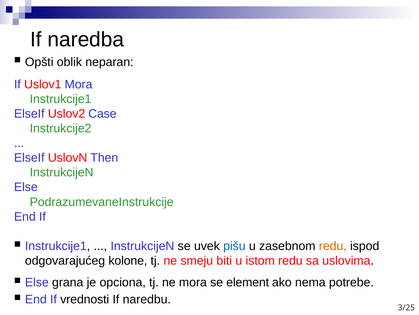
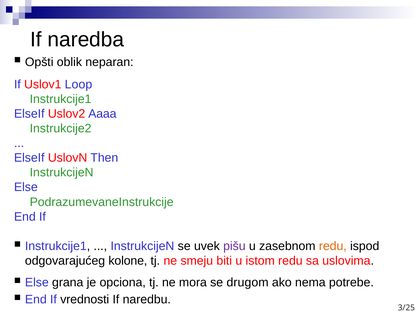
Uslov1 Mora: Mora -> Loop
Case: Case -> Aaaa
pišu colour: blue -> purple
element: element -> drugom
